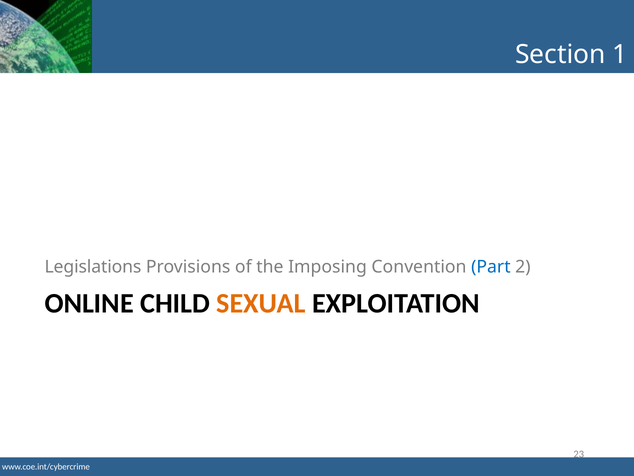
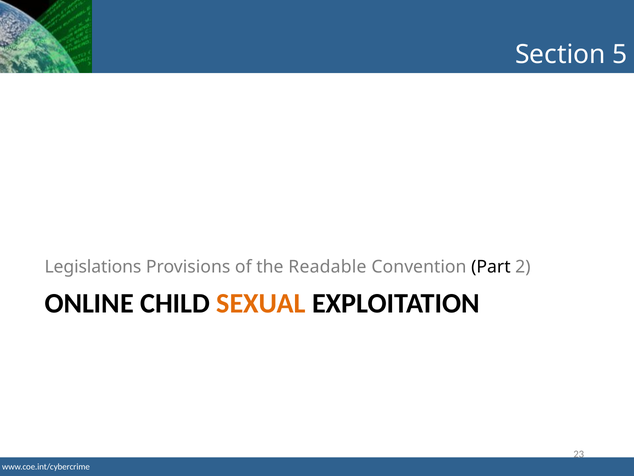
1: 1 -> 5
Imposing: Imposing -> Readable
Part colour: blue -> black
